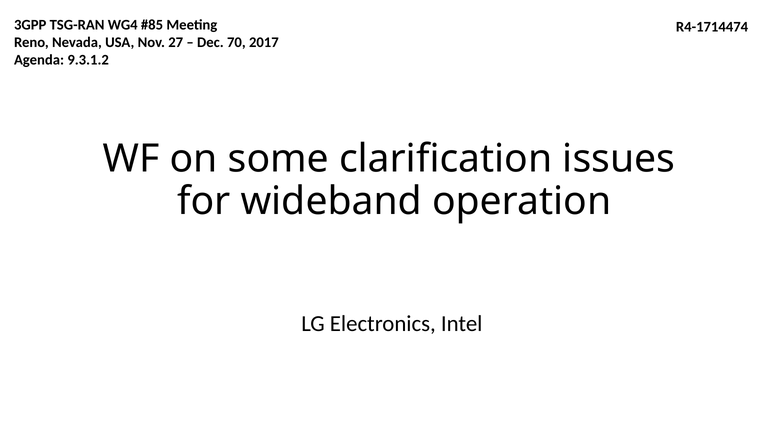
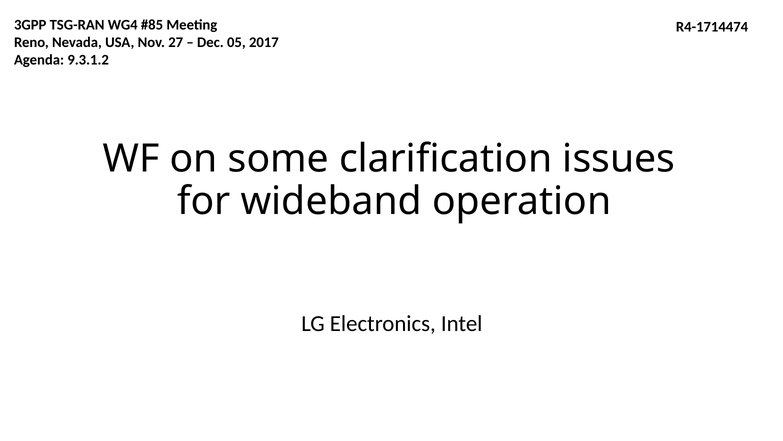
70: 70 -> 05
